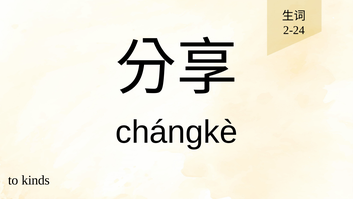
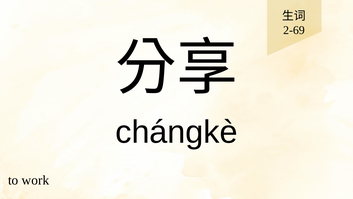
2-24: 2-24 -> 2-69
kinds: kinds -> work
